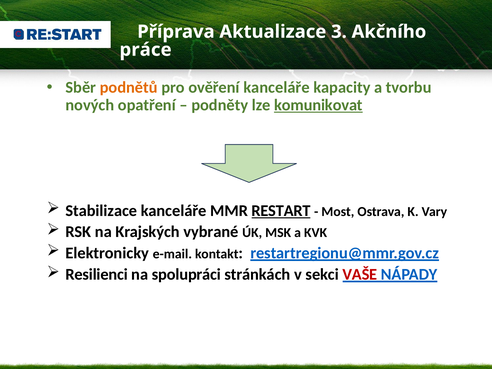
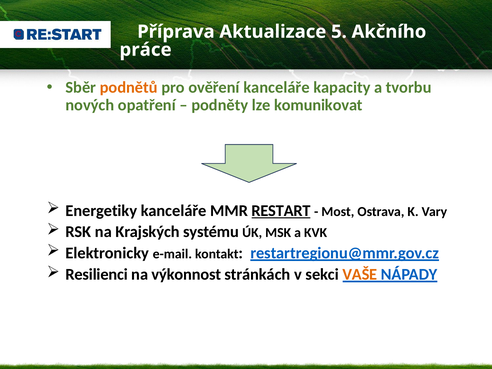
3: 3 -> 5
komunikovat underline: present -> none
Stabilizace: Stabilizace -> Energetiky
vybrané: vybrané -> systému
spolupráci: spolupráci -> výkonnost
VAŠE colour: red -> orange
